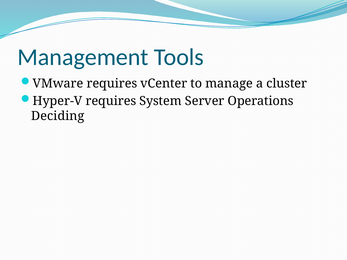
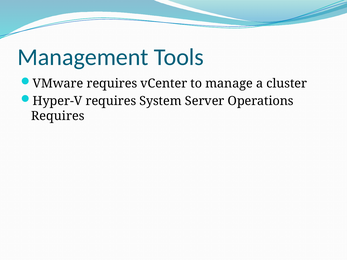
Deciding at (58, 116): Deciding -> Requires
